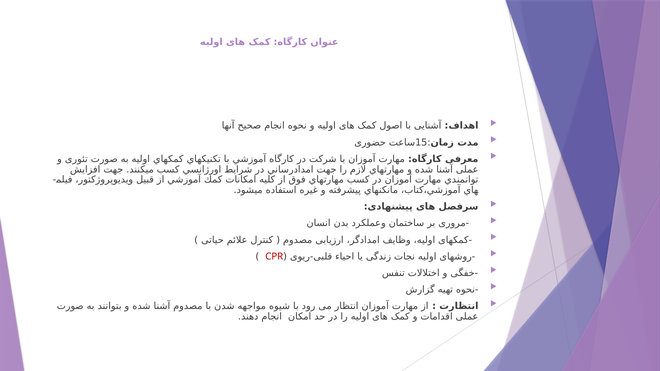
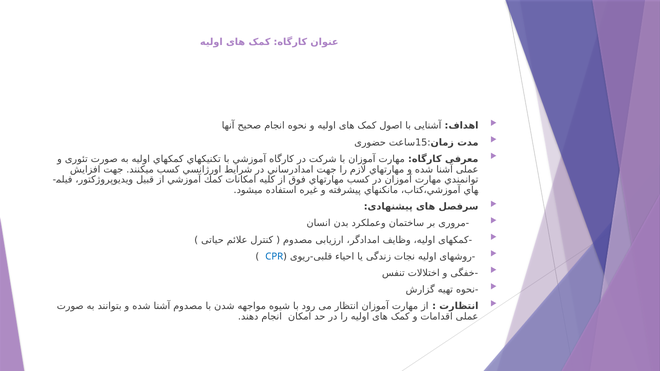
CPR colour: red -> blue
